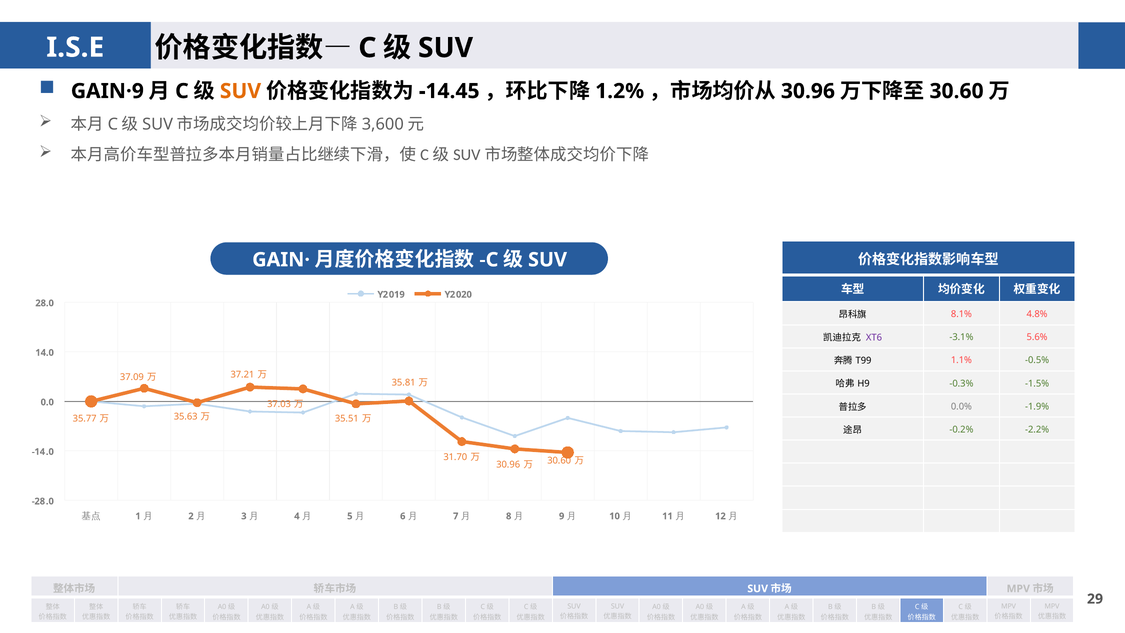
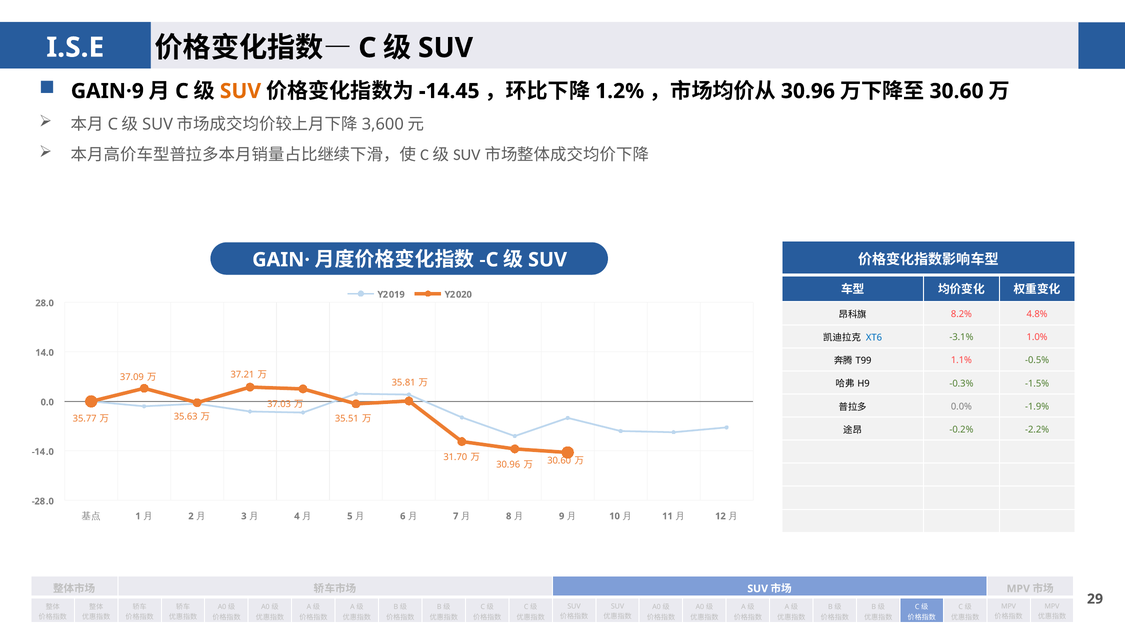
8.1%: 8.1% -> 8.2%
XT6 colour: purple -> blue
5.6%: 5.6% -> 1.0%
